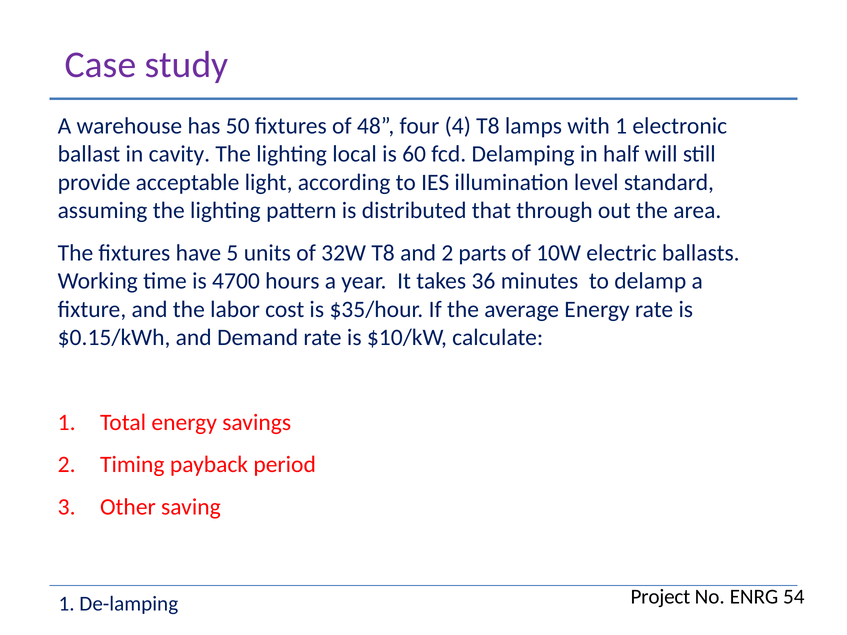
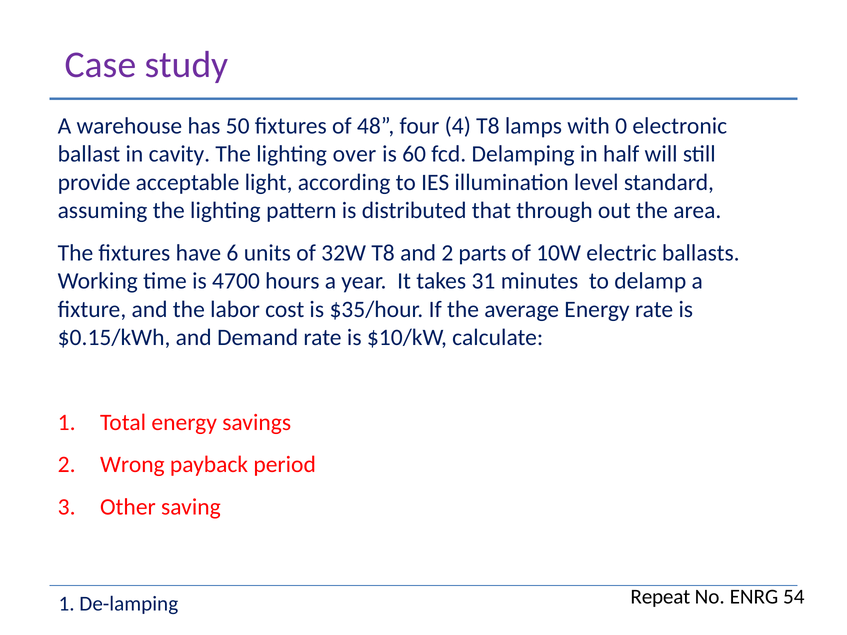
with 1: 1 -> 0
local: local -> over
5: 5 -> 6
36: 36 -> 31
Timing: Timing -> Wrong
Project: Project -> Repeat
